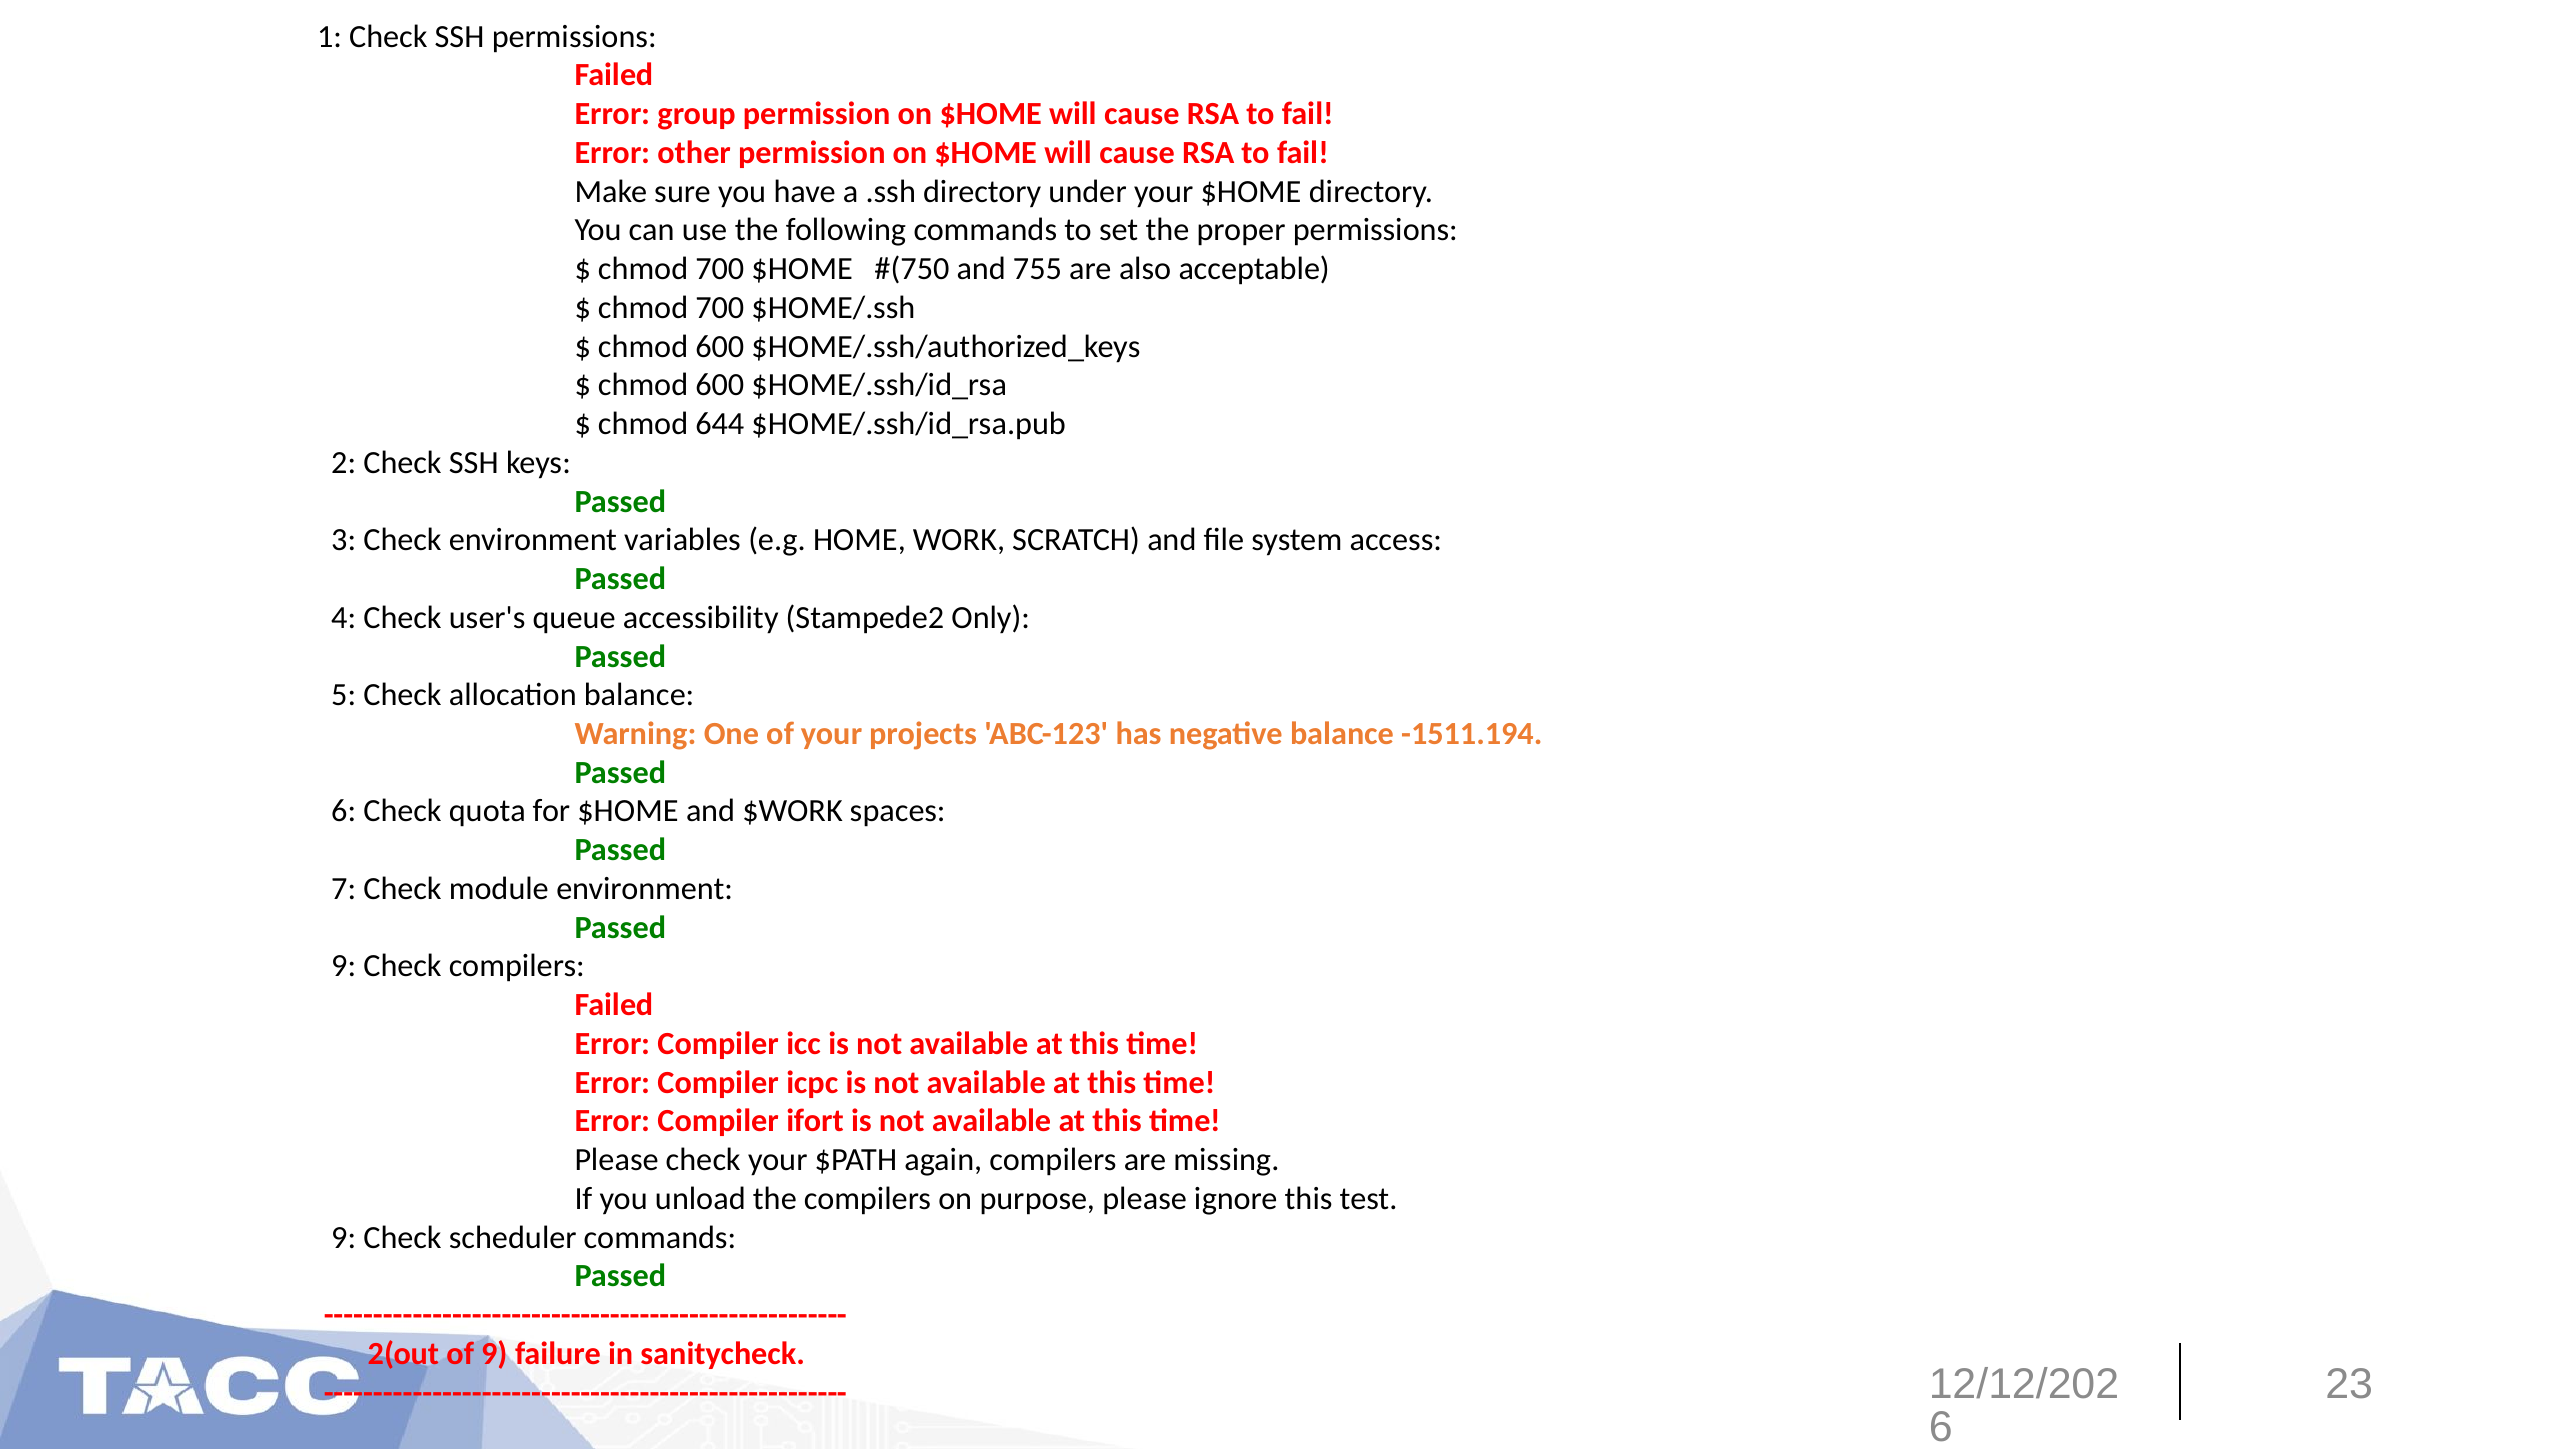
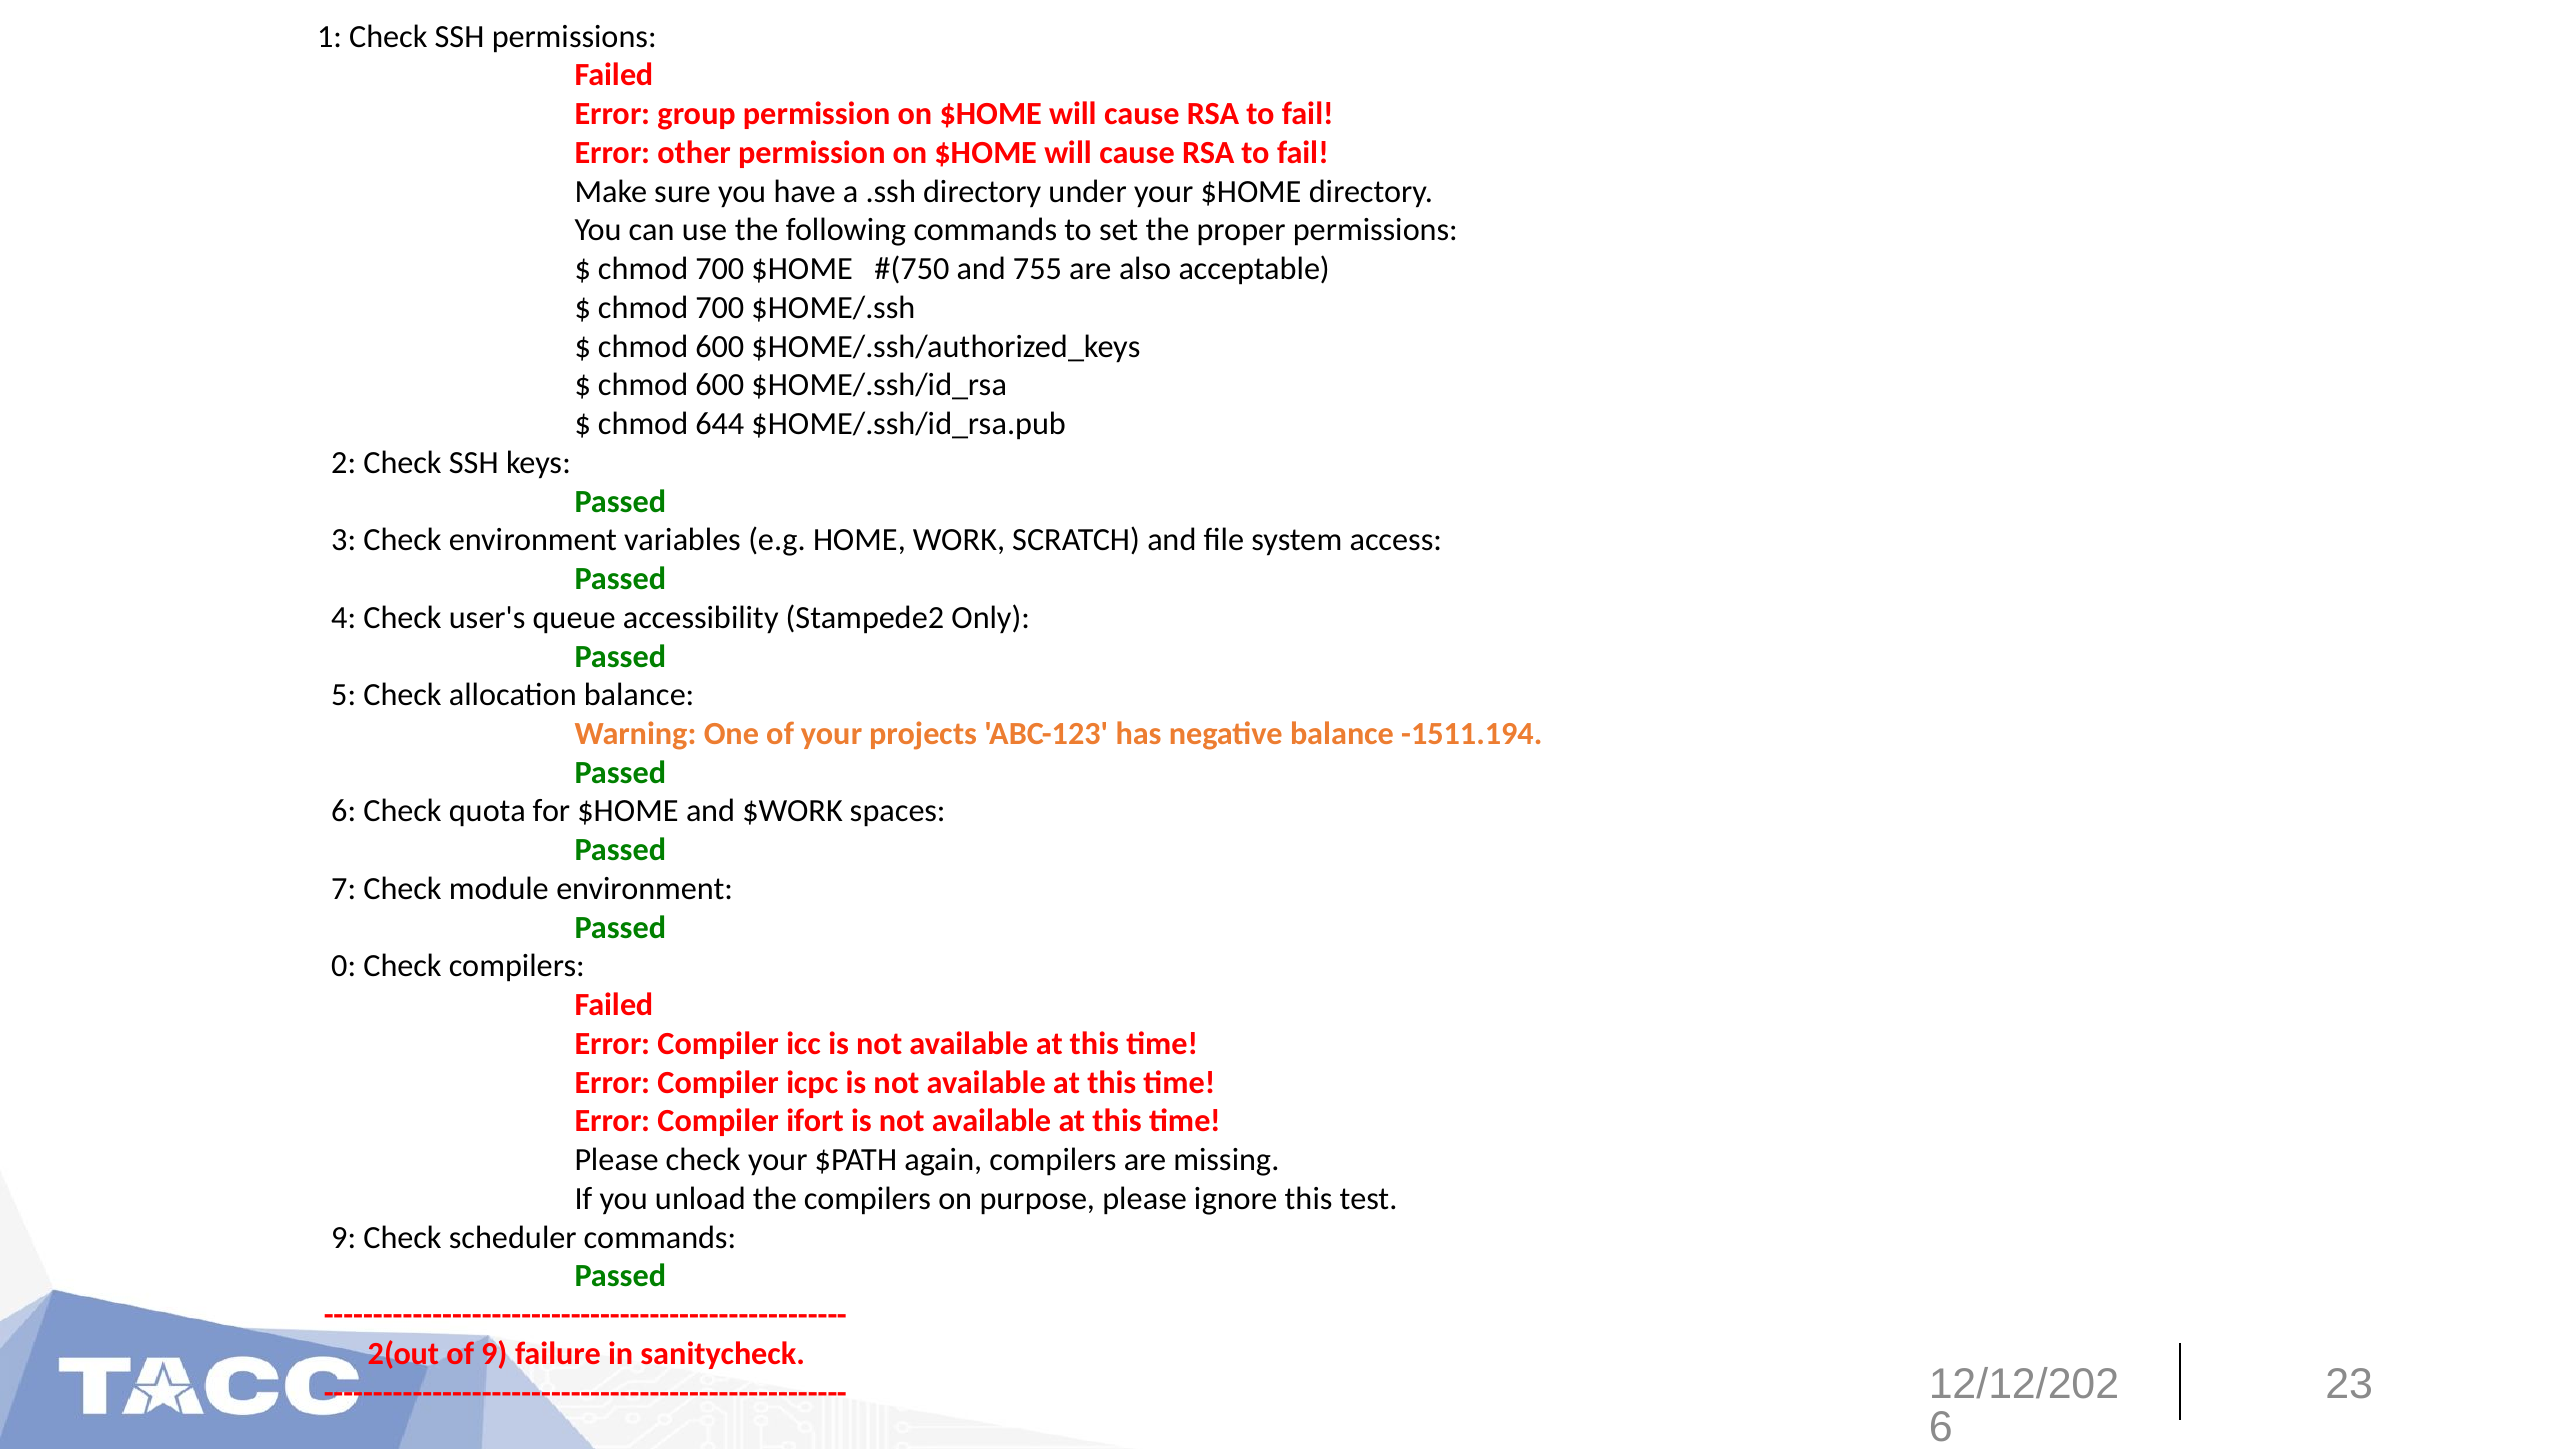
9 at (344, 966): 9 -> 0
